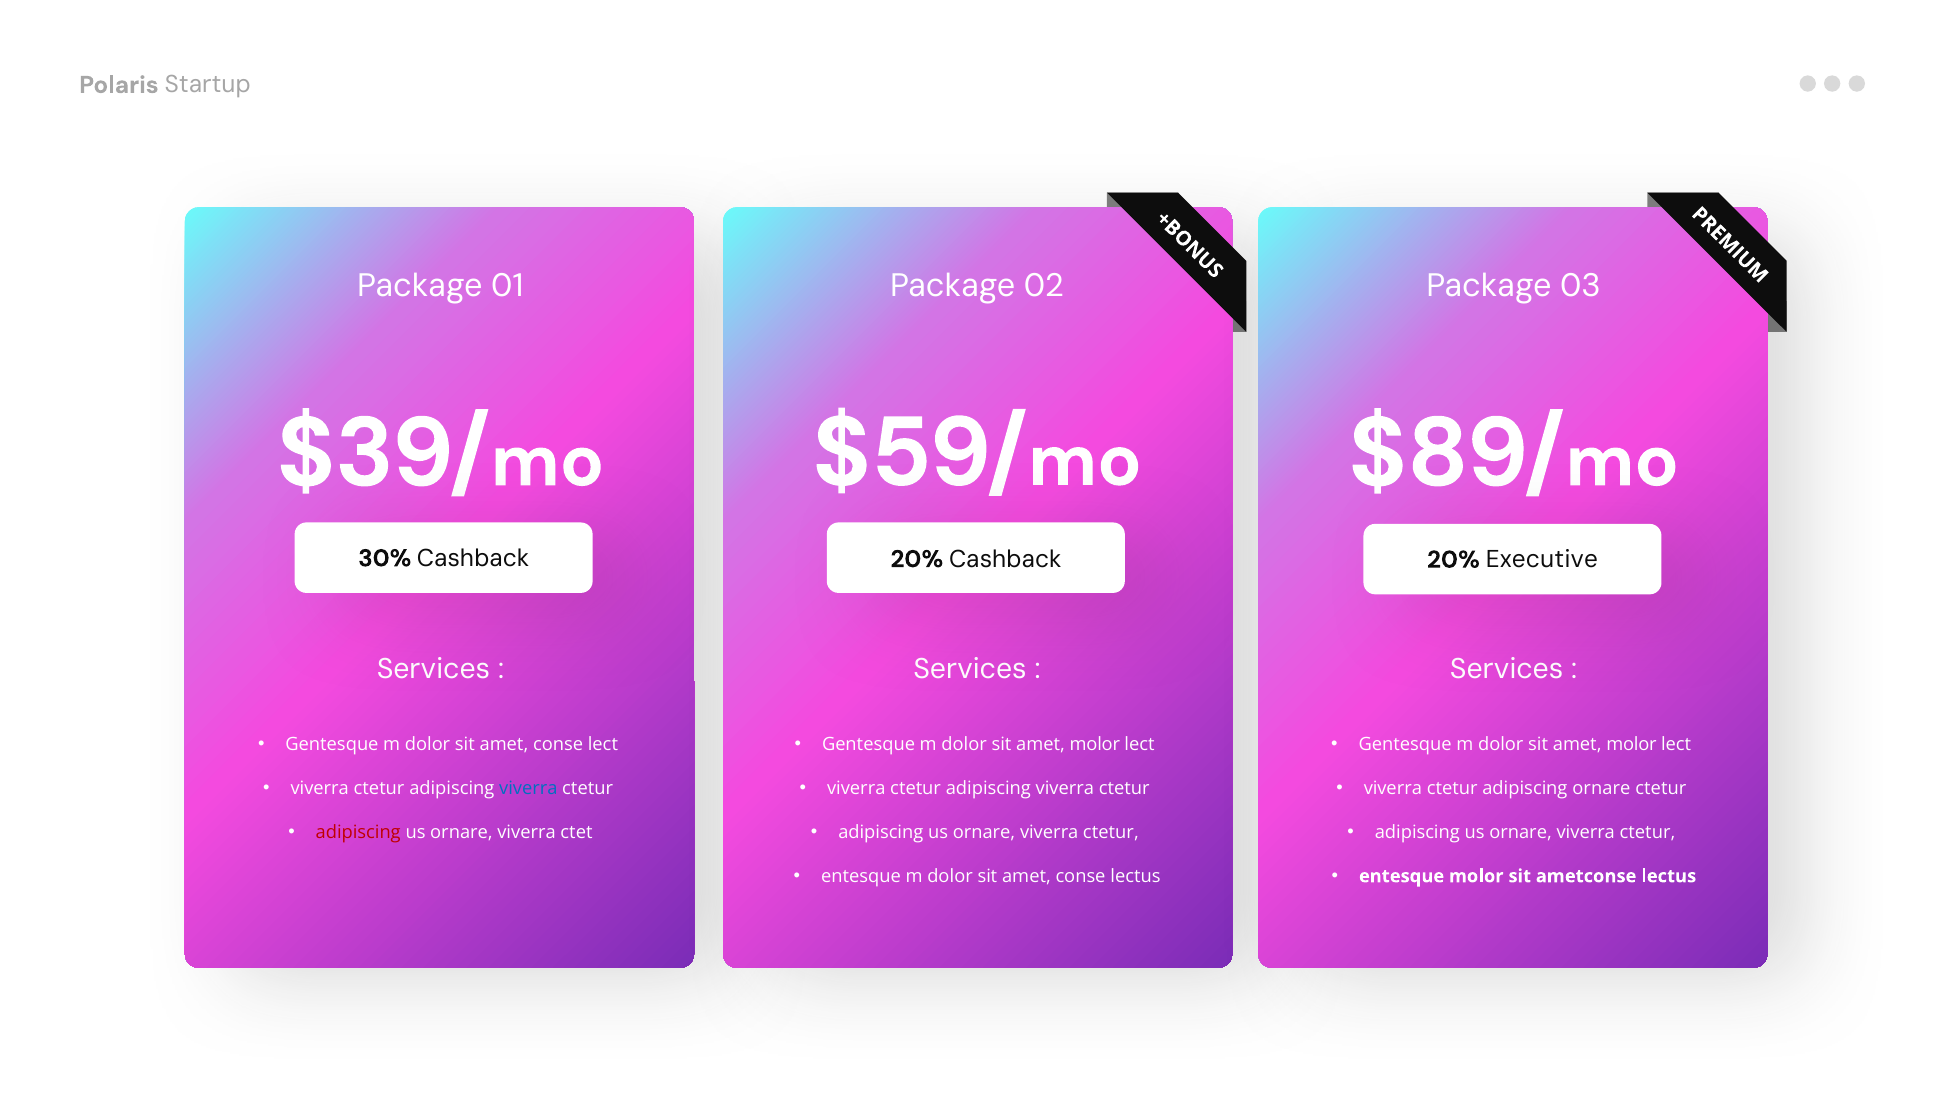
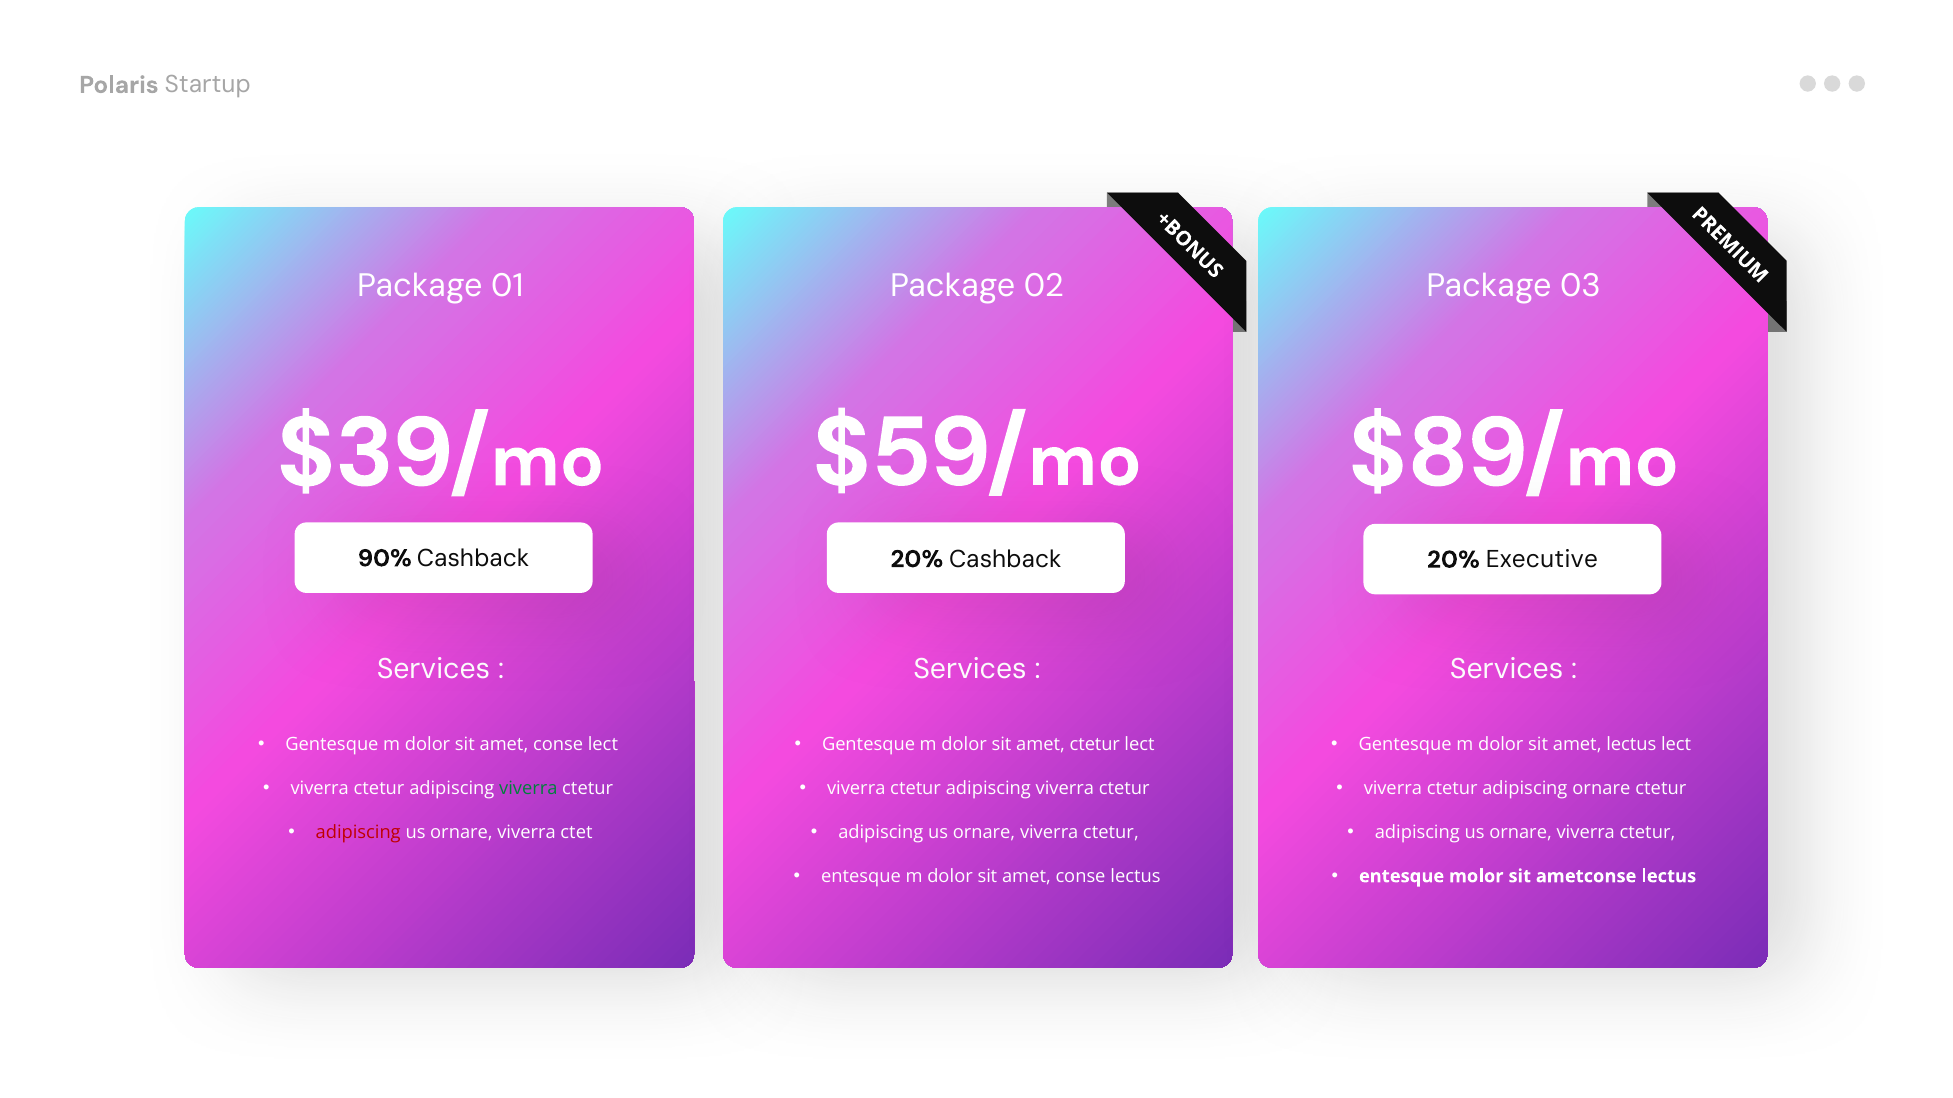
30%: 30% -> 90%
molor at (1095, 744): molor -> ctetur
molor at (1631, 744): molor -> lectus
viverra at (528, 789) colour: blue -> green
